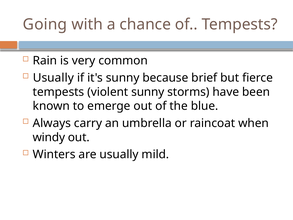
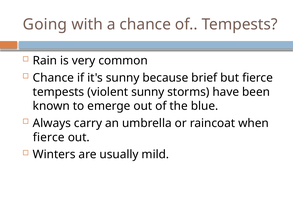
Usually at (53, 78): Usually -> Chance
windy at (49, 137): windy -> fierce
